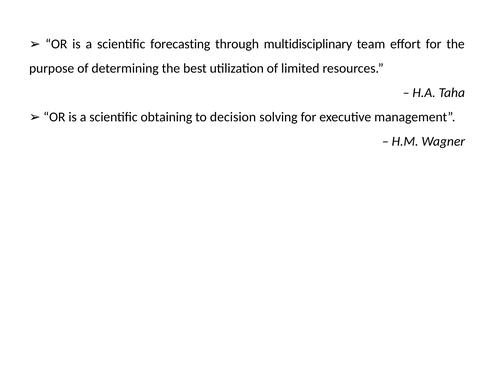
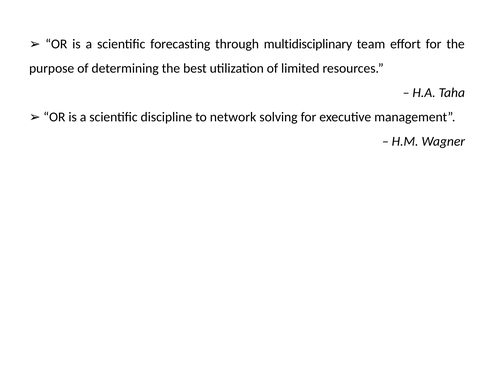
obtaining: obtaining -> discipline
decision: decision -> network
